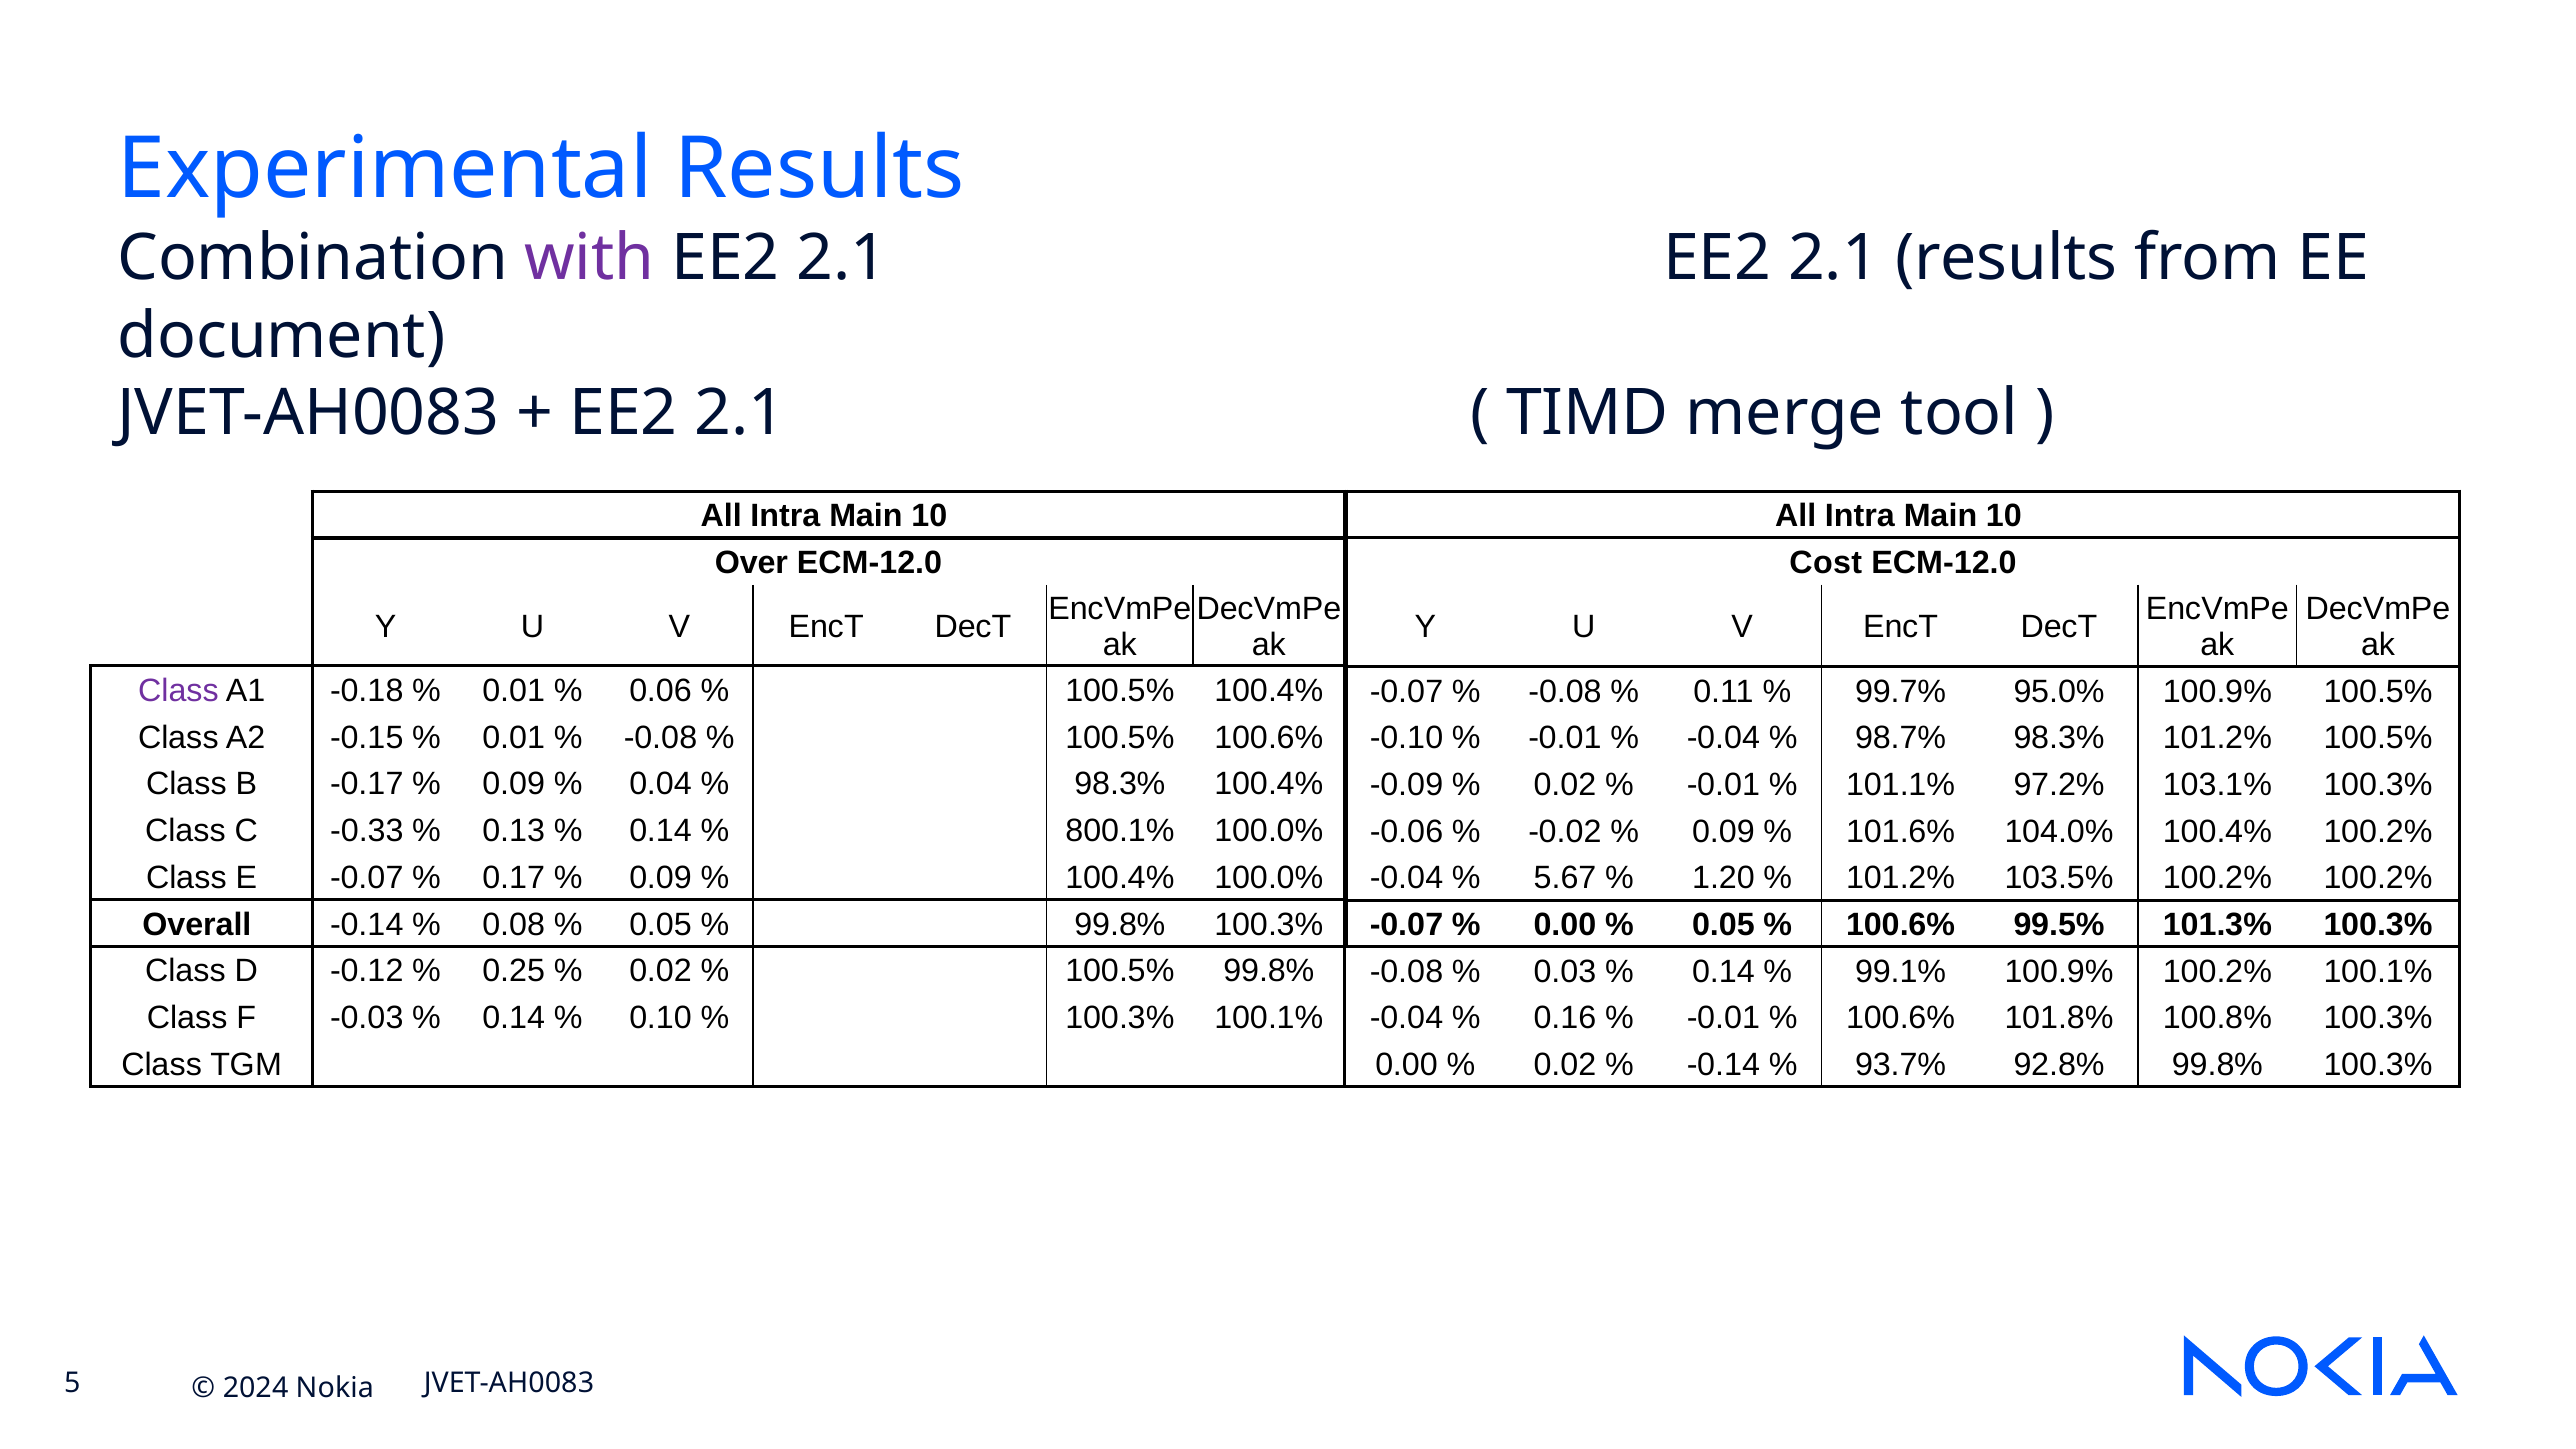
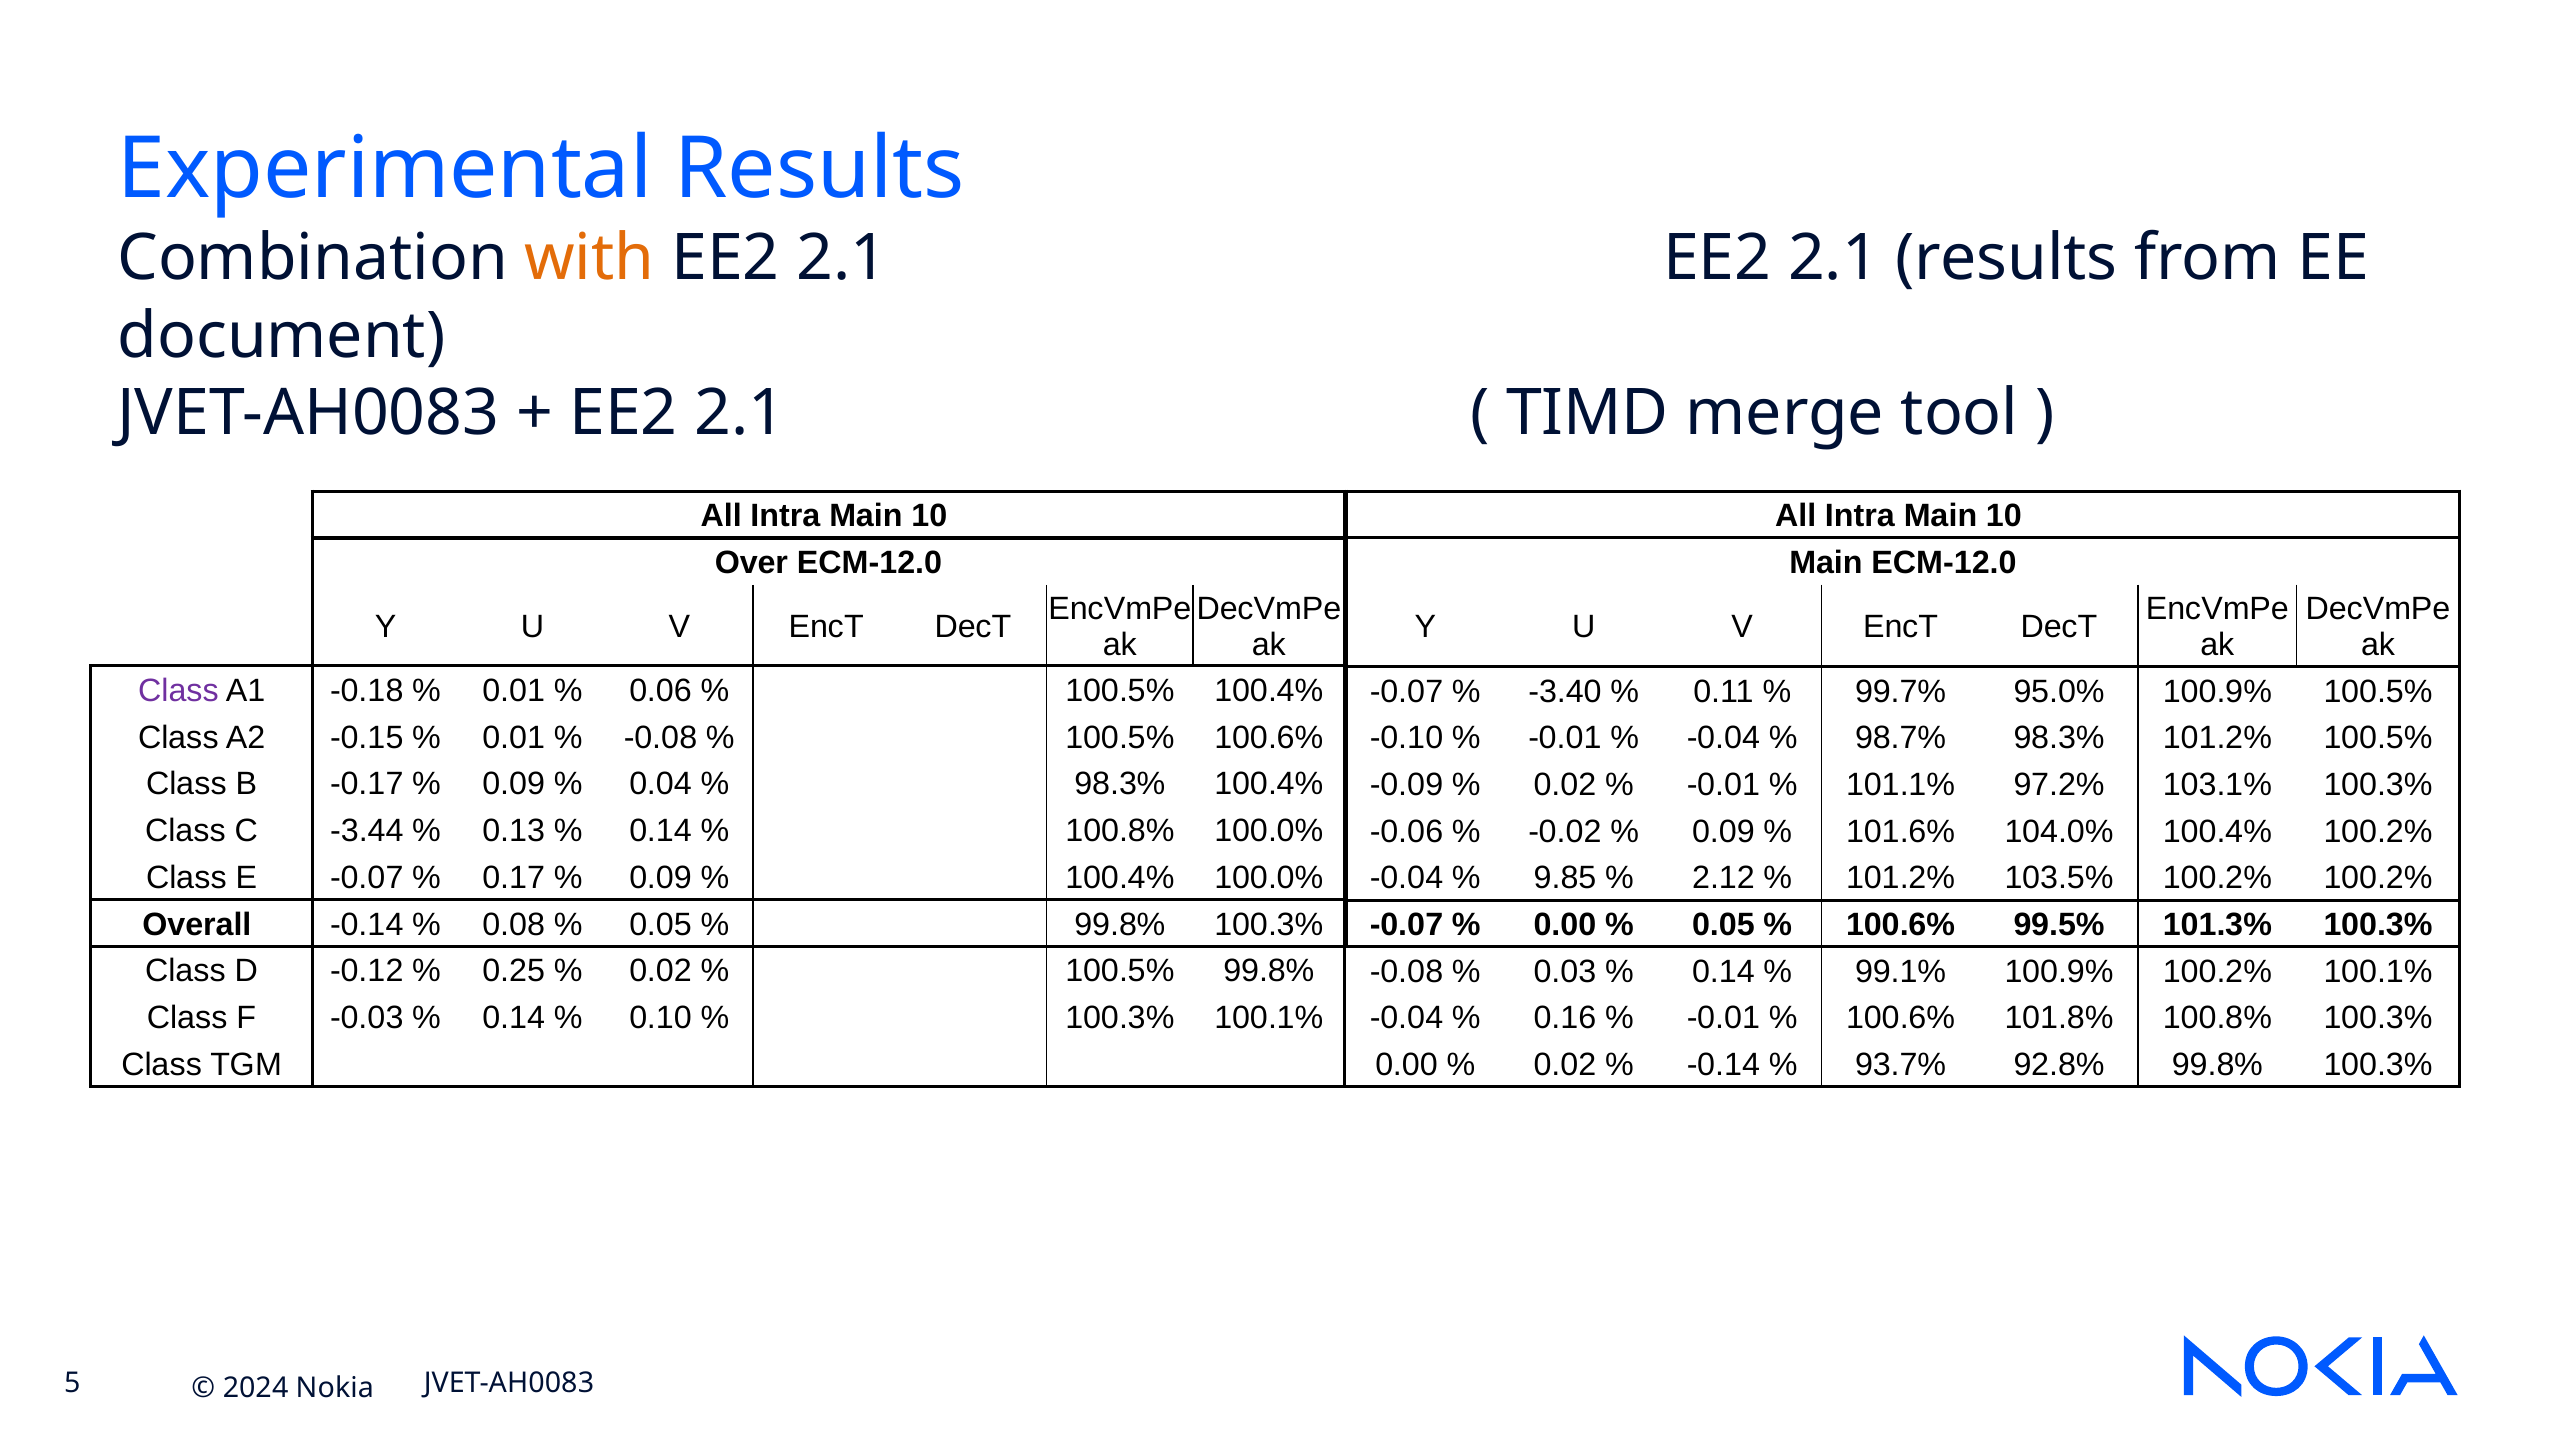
with colour: purple -> orange
Cost at (1826, 563): Cost -> Main
-0.08 at (1565, 692): -0.08 -> -3.40
-0.33: -0.33 -> -3.44
800.1% at (1120, 831): 800.1% -> 100.8%
5.67: 5.67 -> 9.85
1.20: 1.20 -> 2.12
